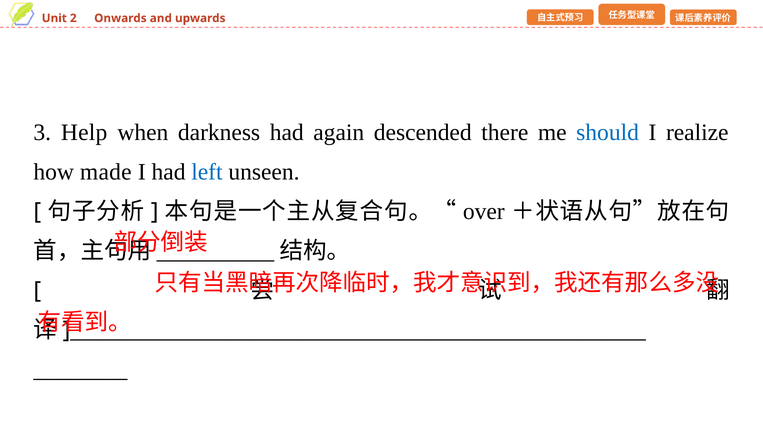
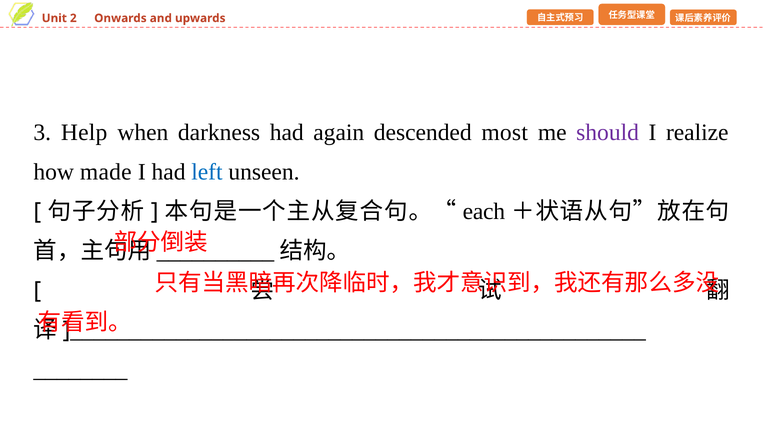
there: there -> most
should colour: blue -> purple
over: over -> each
